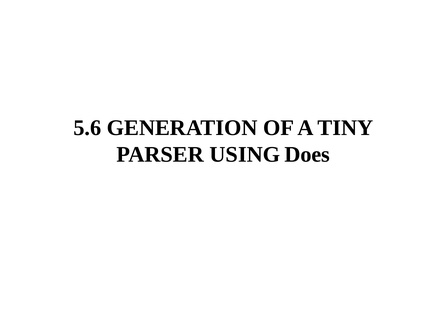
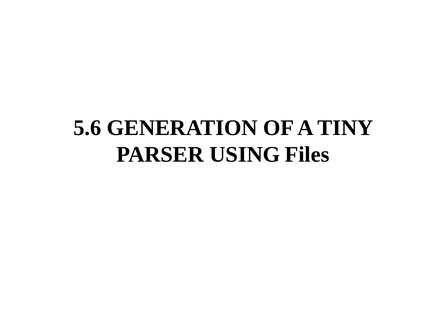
Does: Does -> Files
